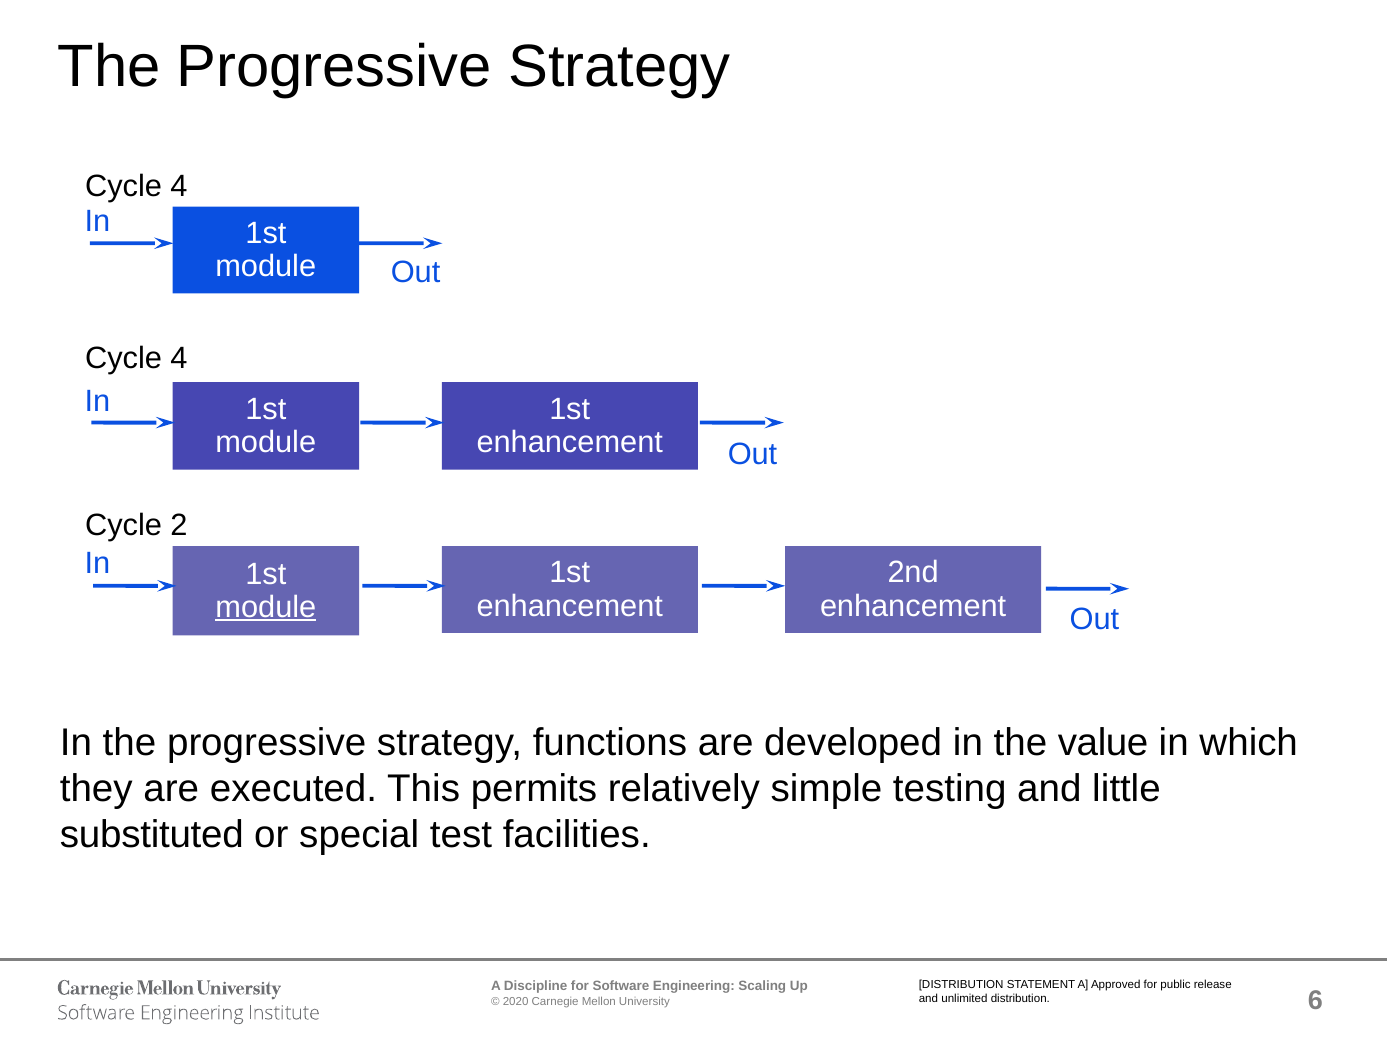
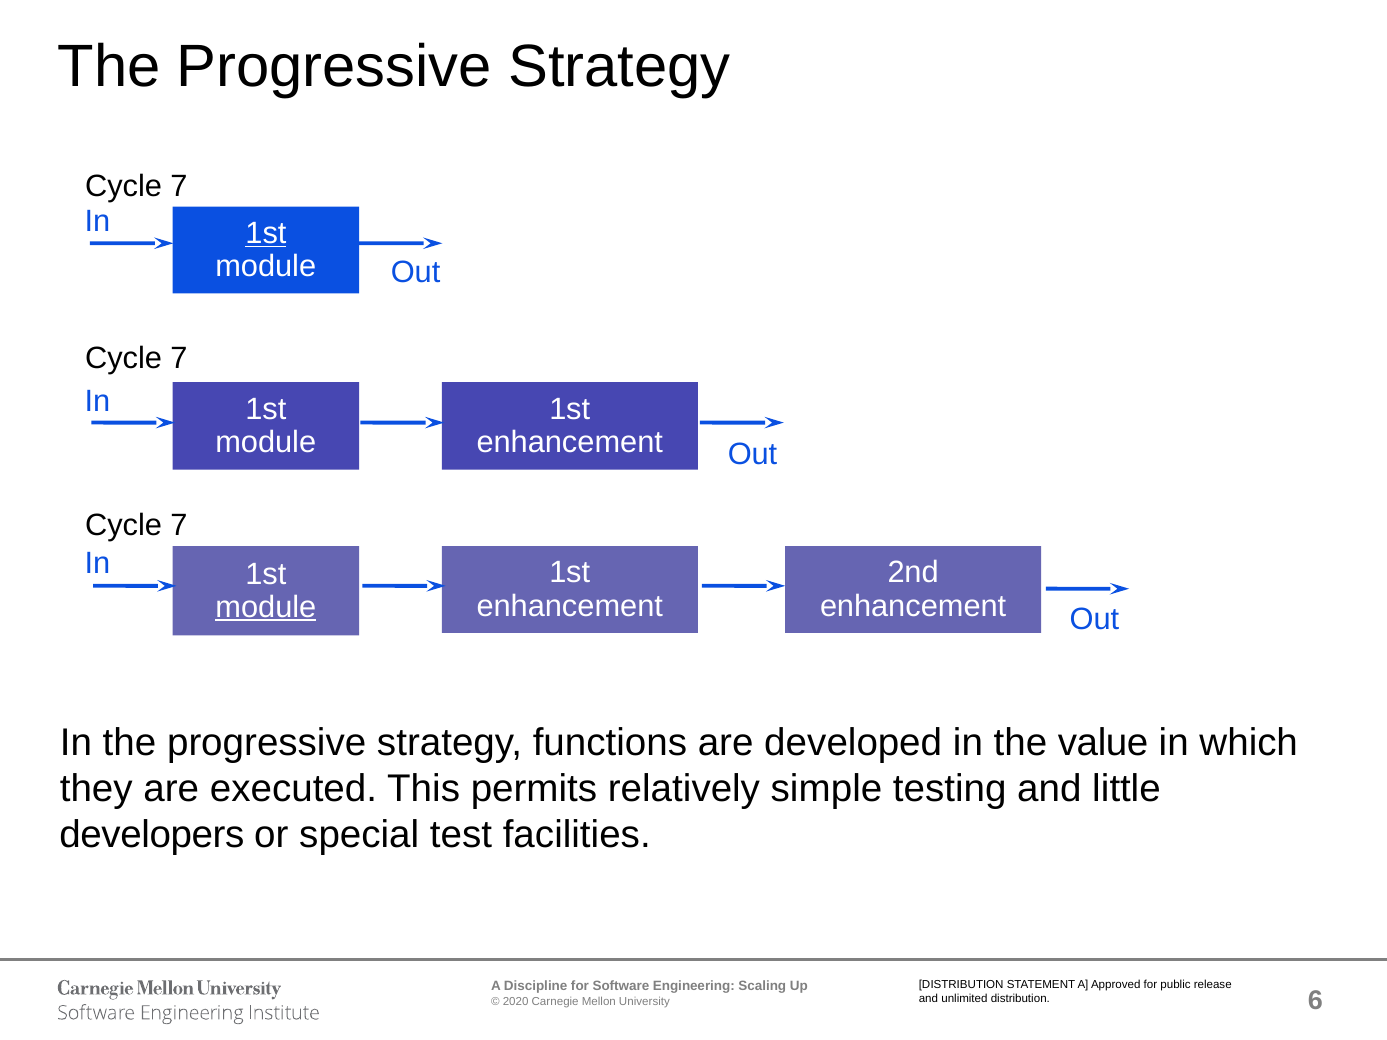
4 at (179, 186): 4 -> 7
1st at (266, 233) underline: none -> present
4 at (179, 358): 4 -> 7
2 at (179, 526): 2 -> 7
substituted: substituted -> developers
